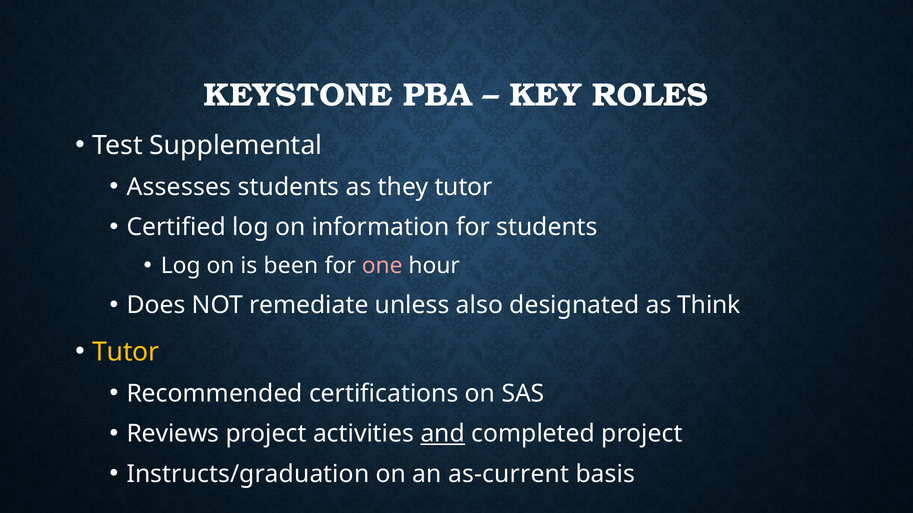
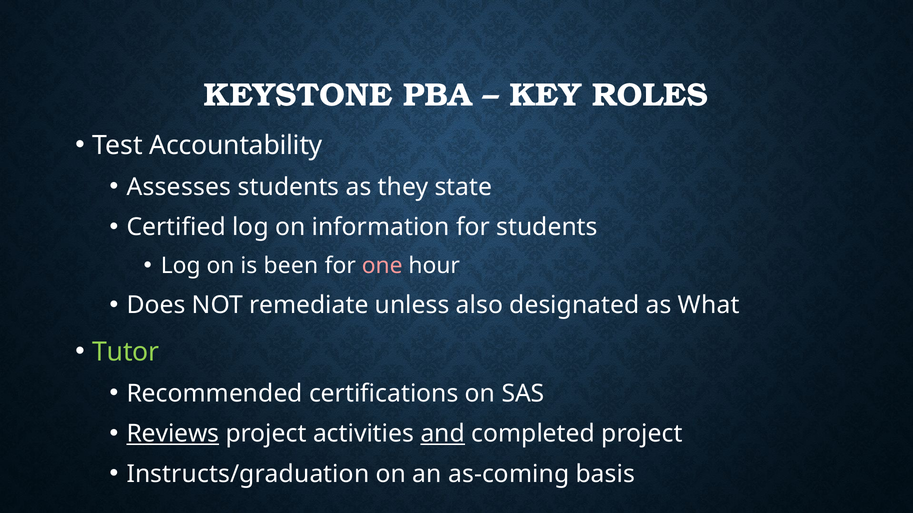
Supplemental: Supplemental -> Accountability
they tutor: tutor -> state
Think: Think -> What
Tutor at (126, 352) colour: yellow -> light green
Reviews underline: none -> present
as-current: as-current -> as-coming
